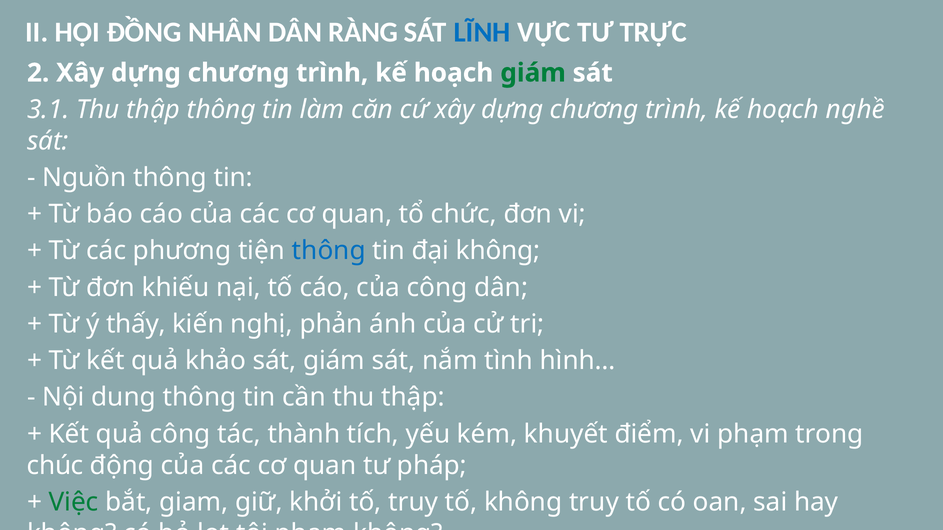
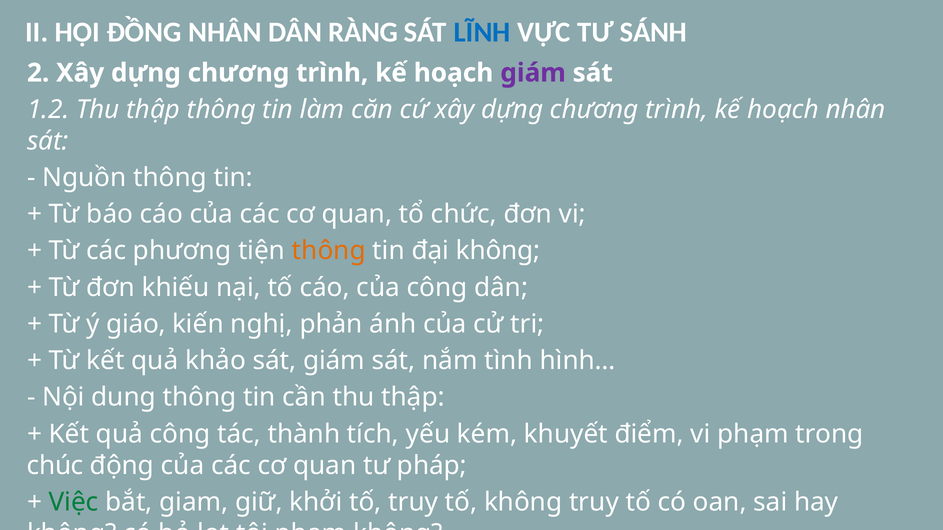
TRỰC: TRỰC -> SÁNH
giám at (533, 73) colour: green -> purple
3.1: 3.1 -> 1.2
hoạch nghề: nghề -> nhân
thông at (329, 251) colour: blue -> orange
thấy: thấy -> giáo
